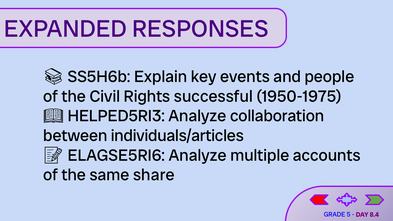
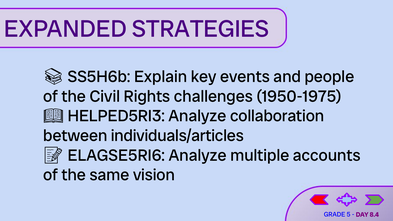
RESPONSES: RESPONSES -> STRATEGIES
successful: successful -> challenges
share: share -> vision
